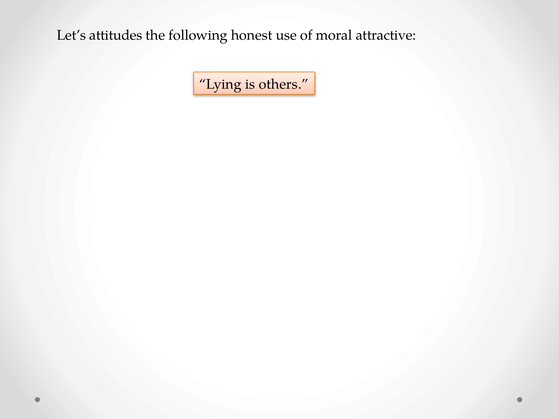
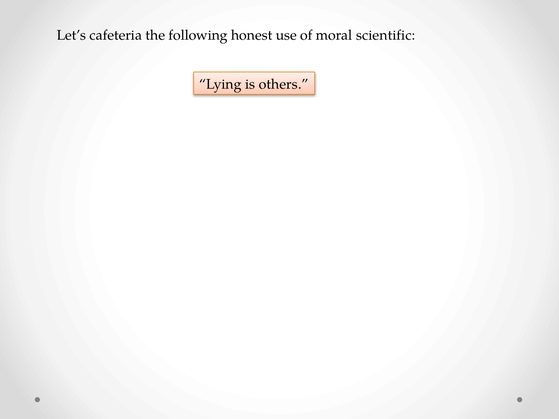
attitudes: attitudes -> cafeteria
attractive: attractive -> scientific
